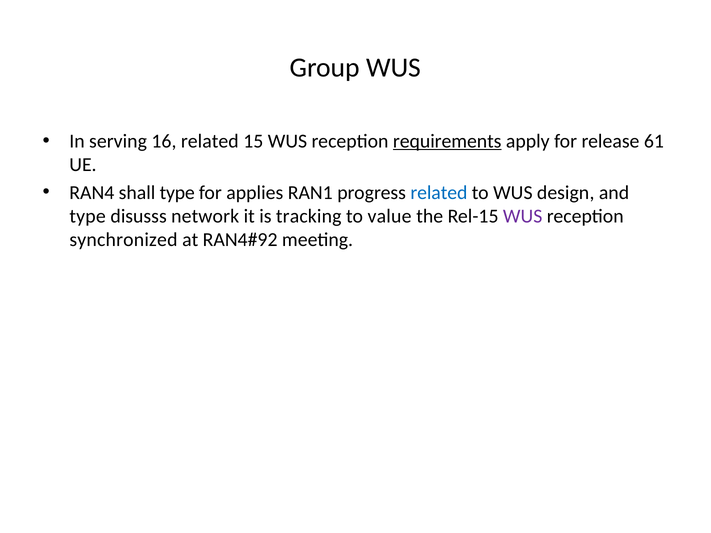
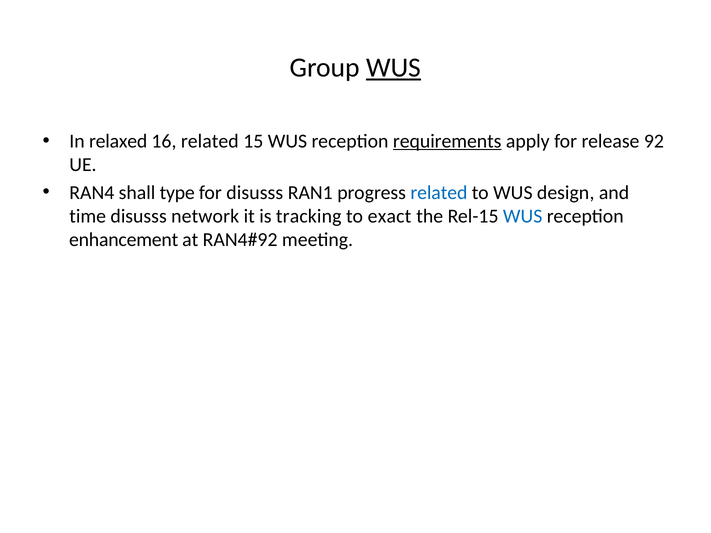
WUS at (394, 68) underline: none -> present
serving: serving -> relaxed
61: 61 -> 92
for applies: applies -> disusss
type at (88, 216): type -> time
value: value -> exact
WUS at (523, 216) colour: purple -> blue
synchronized: synchronized -> enhancement
